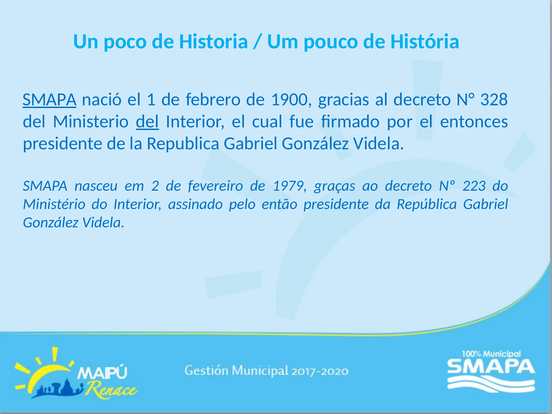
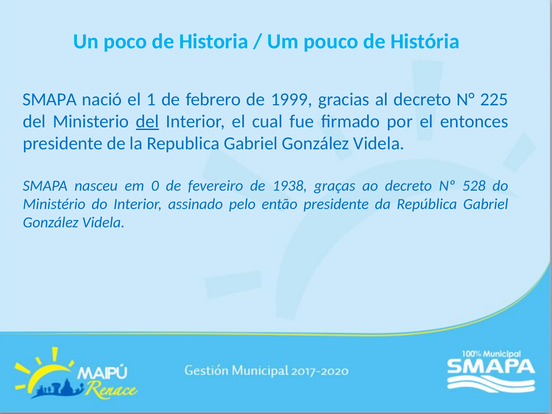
SMAPA at (50, 99) underline: present -> none
1900: 1900 -> 1999
328: 328 -> 225
2: 2 -> 0
1979: 1979 -> 1938
223: 223 -> 528
